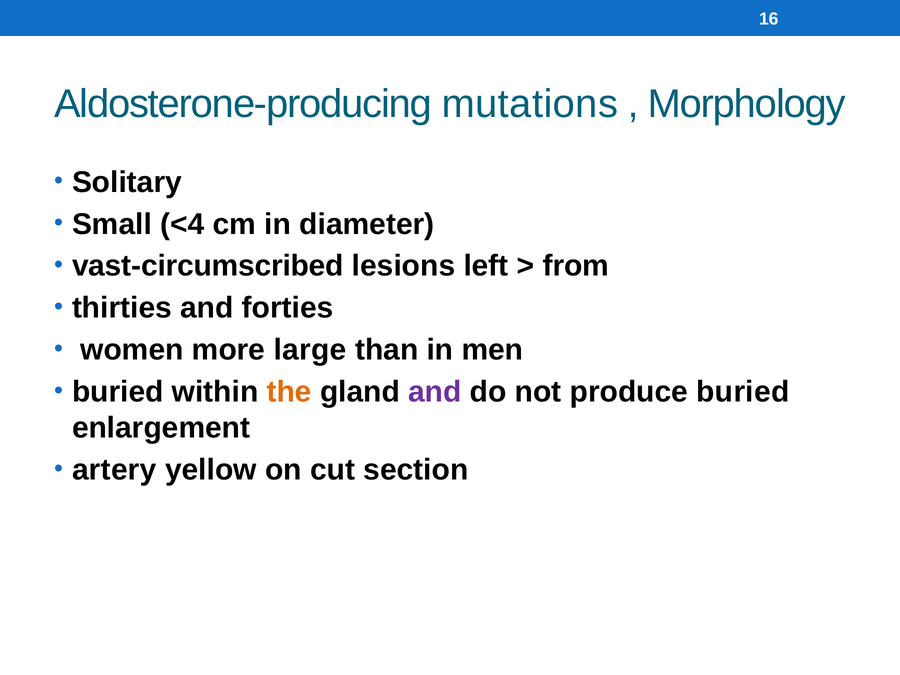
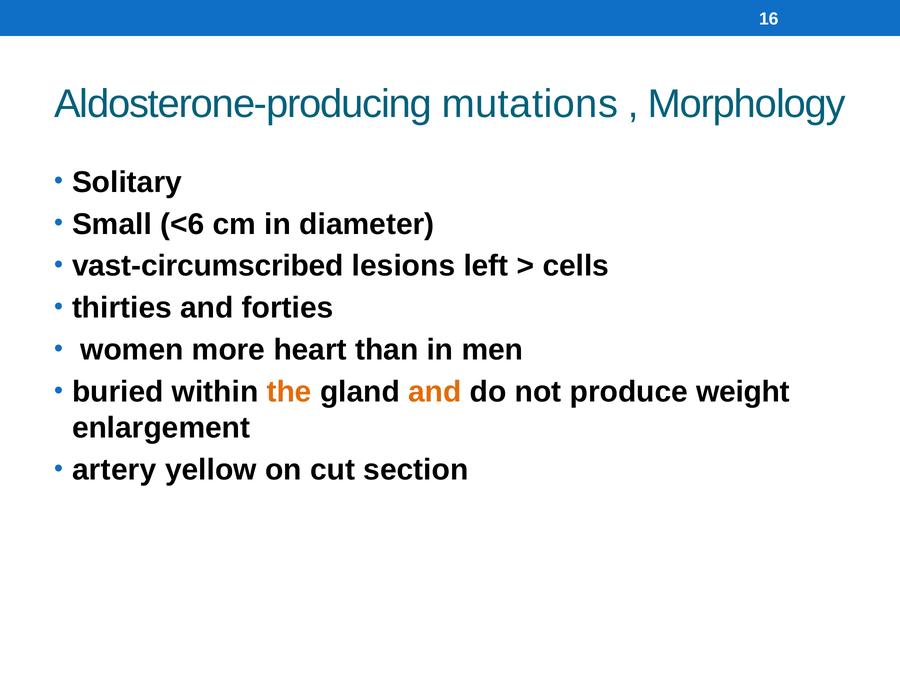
<4: <4 -> <6
from: from -> cells
large: large -> heart
and at (435, 392) colour: purple -> orange
produce buried: buried -> weight
